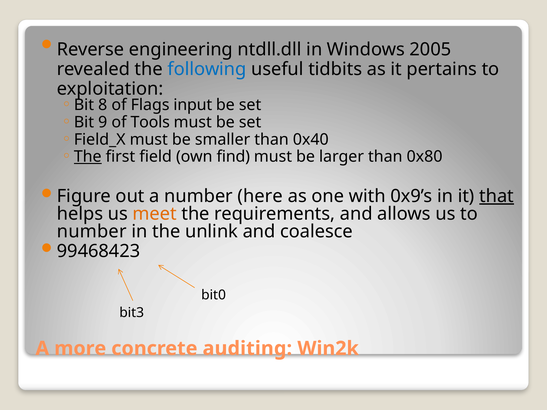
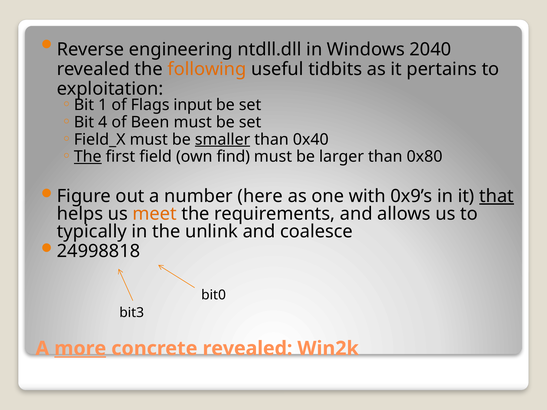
2005: 2005 -> 2040
following colour: blue -> orange
8: 8 -> 1
9: 9 -> 4
Tools: Tools -> Been
smaller underline: none -> present
number at (92, 232): number -> typically
99468423: 99468423 -> 24998818
more underline: none -> present
concrete auditing: auditing -> revealed
